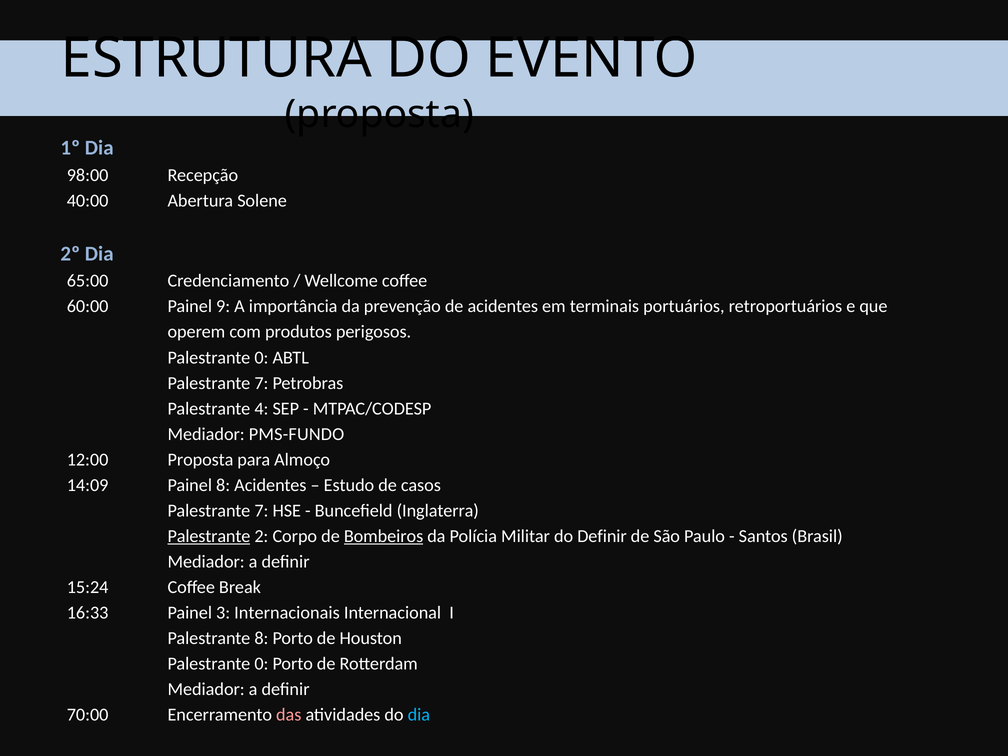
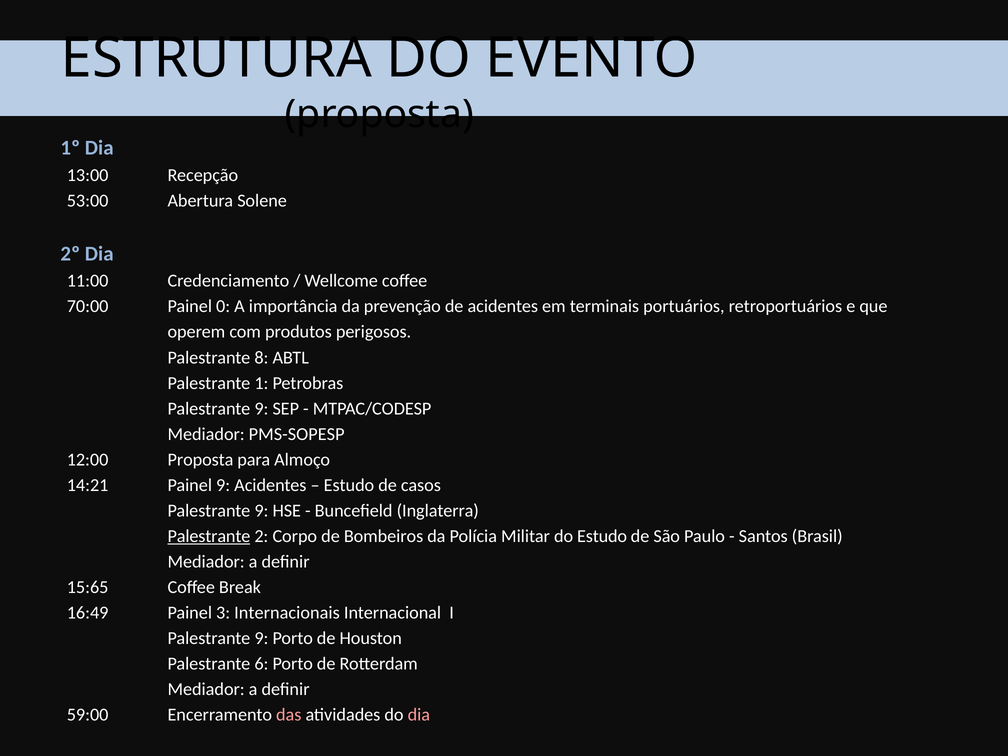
98:00: 98:00 -> 13:00
40:00: 40:00 -> 53:00
65:00: 65:00 -> 11:00
60:00: 60:00 -> 70:00
9: 9 -> 0
0 at (261, 358): 0 -> 8
7 at (261, 383): 7 -> 1
4 at (261, 409): 4 -> 9
PMS-FUNDO: PMS-FUNDO -> PMS-SOPESP
14:09: 14:09 -> 14:21
Painel 8: 8 -> 9
7 at (261, 511): 7 -> 9
Bombeiros underline: present -> none
do Definir: Definir -> Estudo
15:24: 15:24 -> 15:65
16:33: 16:33 -> 16:49
8 at (261, 638): 8 -> 9
0 at (261, 664): 0 -> 6
70:00: 70:00 -> 59:00
dia at (419, 715) colour: light blue -> pink
